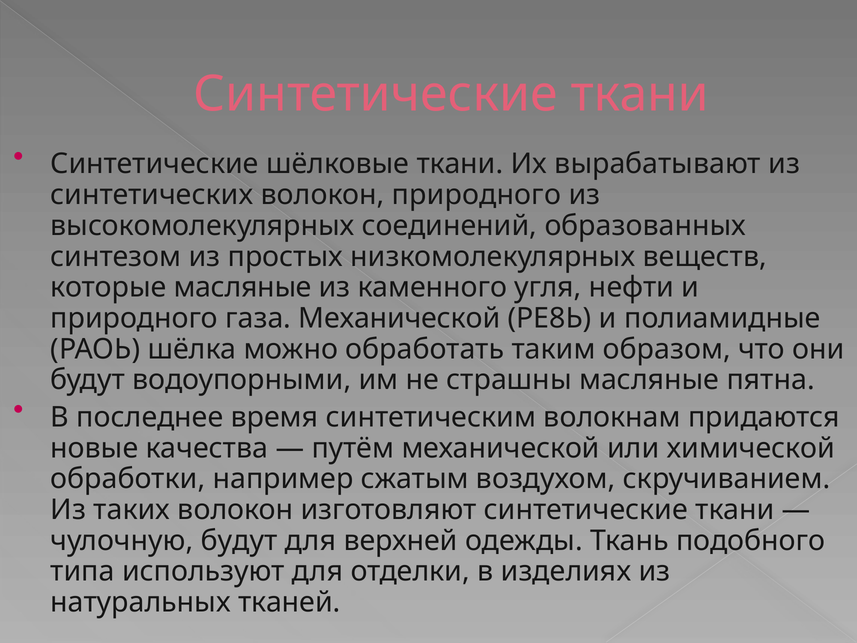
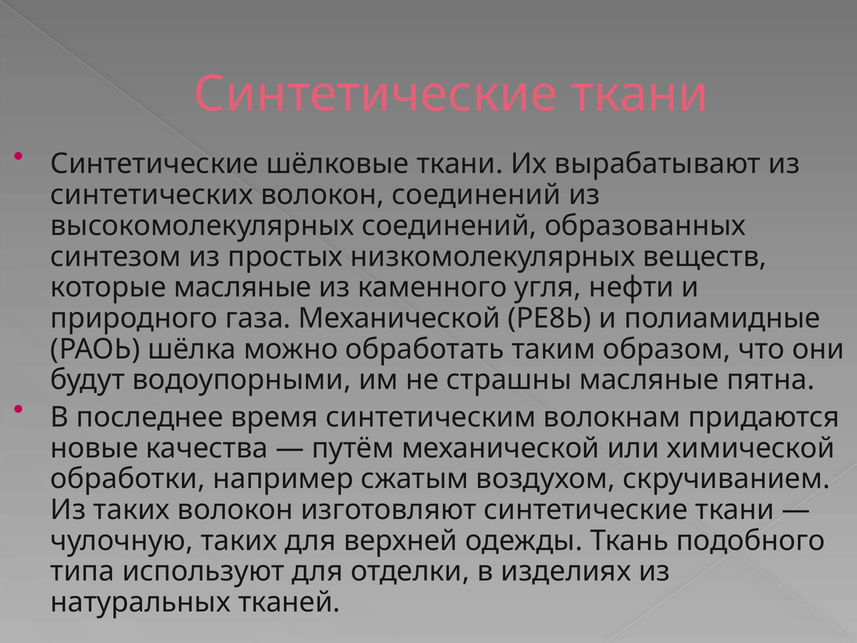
волокон природного: природного -> соединений
чулочную будут: будут -> таких
